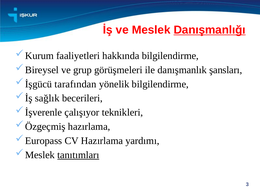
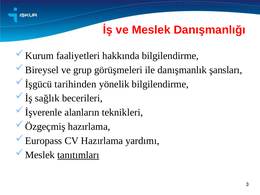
Danışmanlığı underline: present -> none
tarafından: tarafından -> tarihinden
çalışıyor: çalışıyor -> alanların
